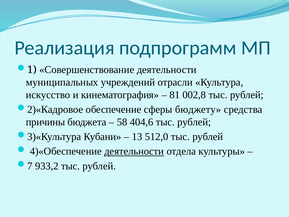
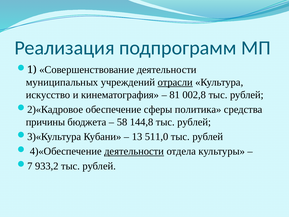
отрасли underline: none -> present
бюджету: бюджету -> политика
404,6: 404,6 -> 144,8
512,0: 512,0 -> 511,0
